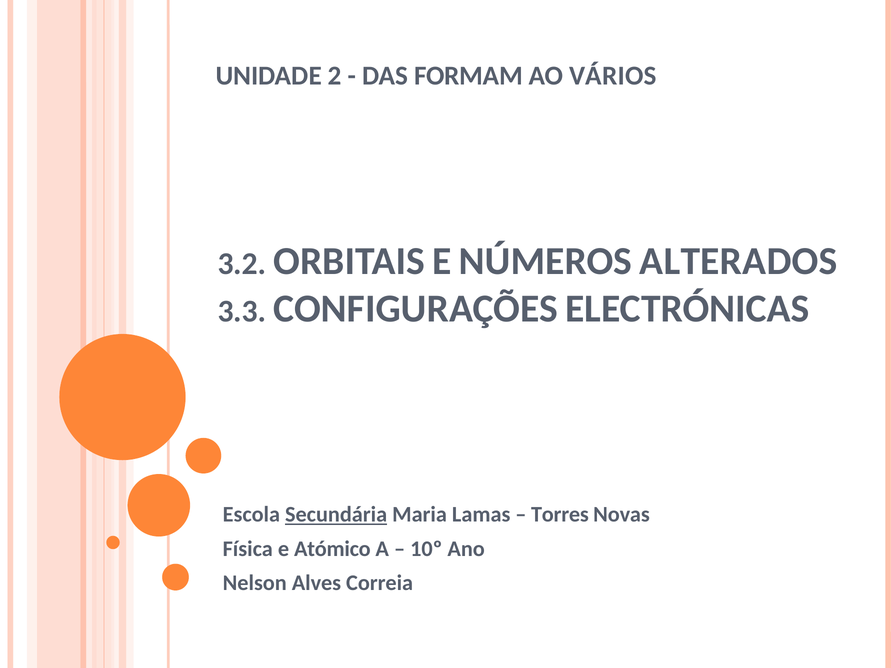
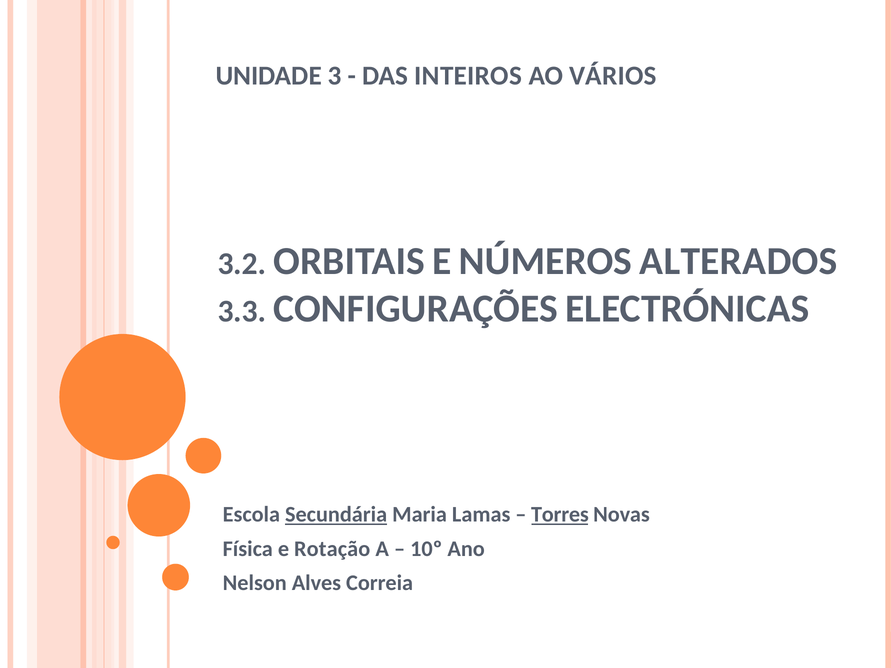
2: 2 -> 3
FORMAM: FORMAM -> INTEIROS
Torres underline: none -> present
Atómico: Atómico -> Rotação
